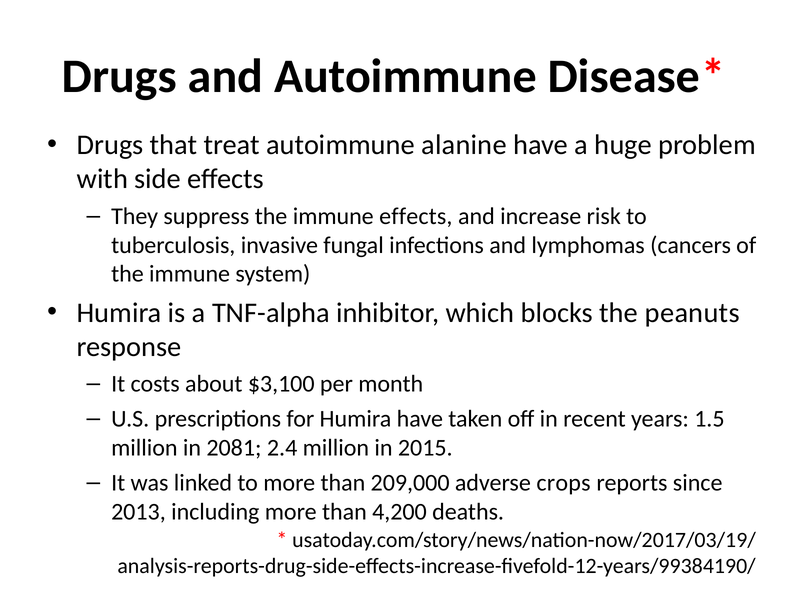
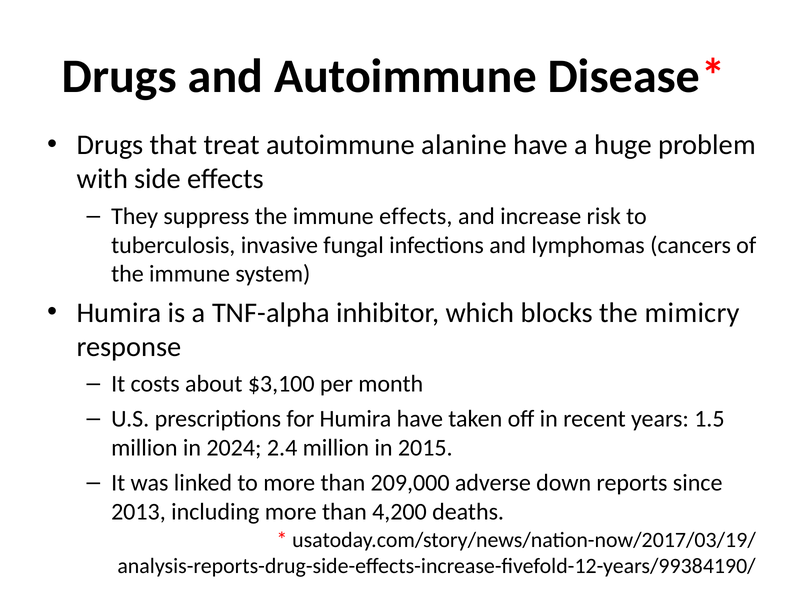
peanuts: peanuts -> mimicry
2081: 2081 -> 2024
crops: crops -> down
